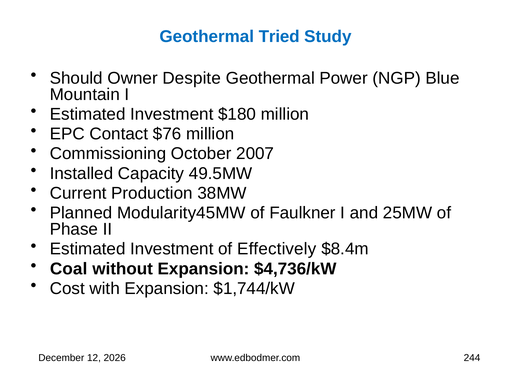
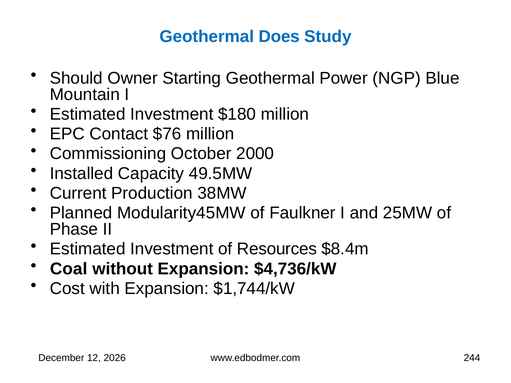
Tried: Tried -> Does
Despite: Despite -> Starting
2007: 2007 -> 2000
Effectively: Effectively -> Resources
